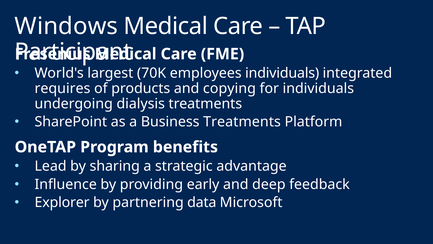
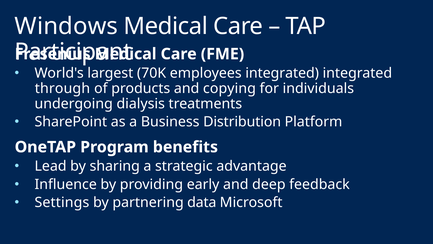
employees individuals: individuals -> integrated
requires: requires -> through
Business Treatments: Treatments -> Distribution
Explorer: Explorer -> Settings
